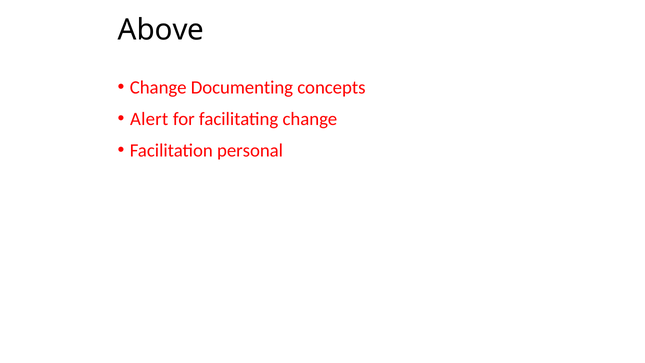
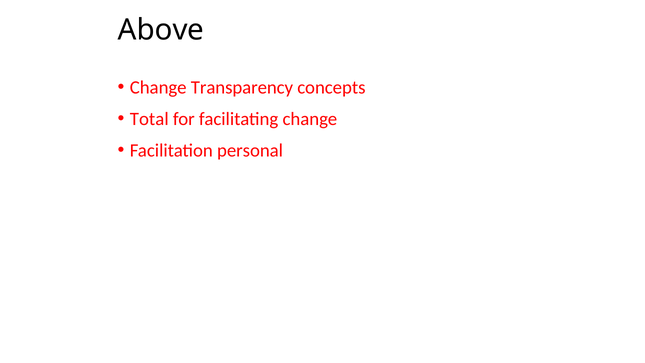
Documenting: Documenting -> Transparency
Alert: Alert -> Total
